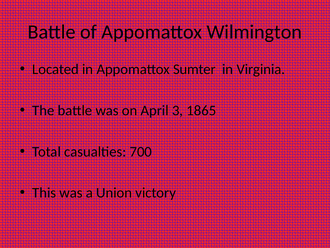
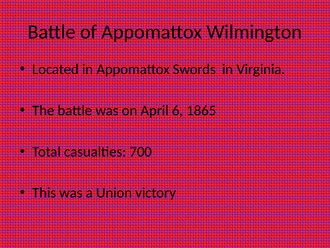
Sumter: Sumter -> Swords
3: 3 -> 6
